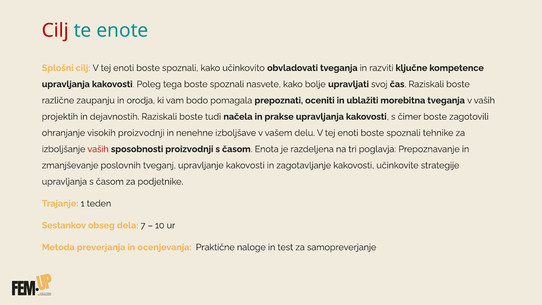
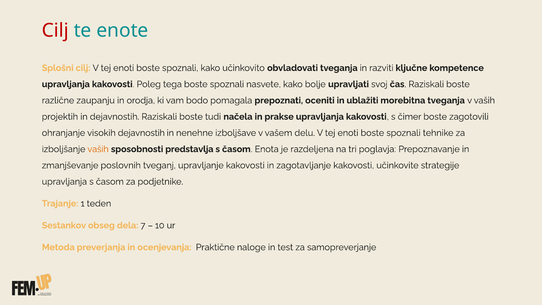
visokih proizvodnji: proizvodnji -> dejavnostih
vaših at (98, 149) colour: red -> orange
sposobnosti proizvodnji: proizvodnji -> predstavlja
